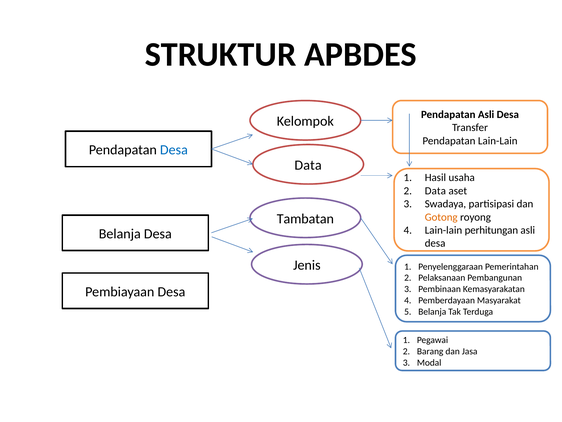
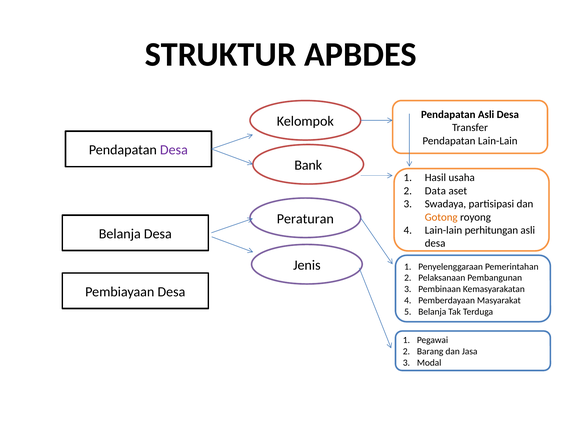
Desa at (174, 150) colour: blue -> purple
Data at (308, 165): Data -> Bank
Tambatan: Tambatan -> Peraturan
